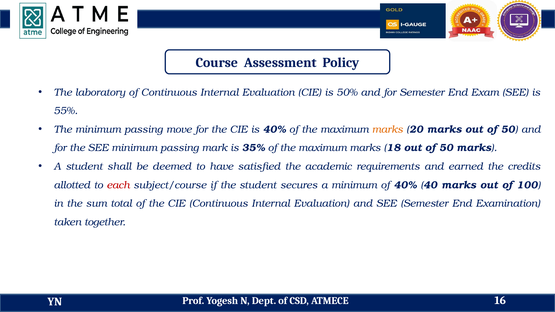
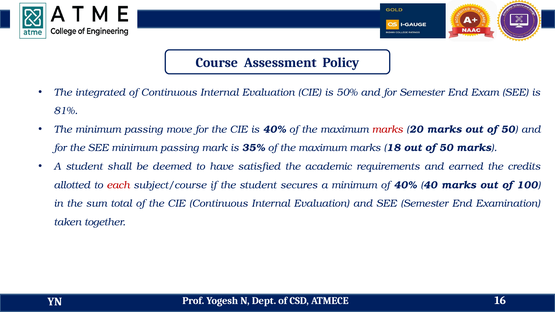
laboratory: laboratory -> integrated
55%: 55% -> 81%
marks at (387, 129) colour: orange -> red
